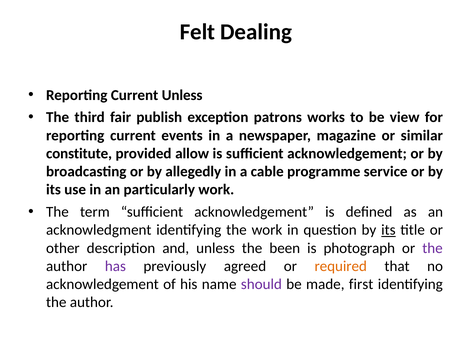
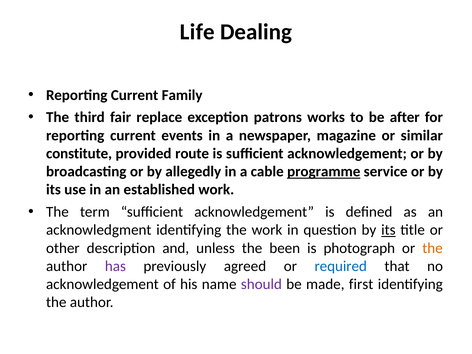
Felt: Felt -> Life
Current Unless: Unless -> Family
publish: publish -> replace
view: view -> after
allow: allow -> route
programme underline: none -> present
particularly: particularly -> established
the at (433, 248) colour: purple -> orange
required colour: orange -> blue
